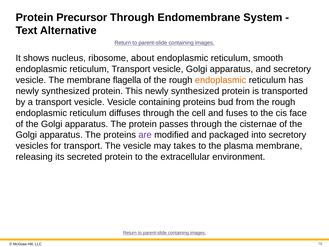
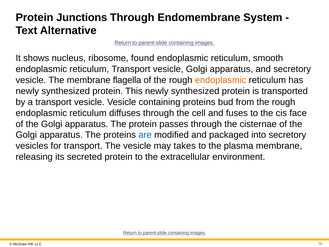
Precursor: Precursor -> Junctions
about: about -> found
are colour: purple -> blue
